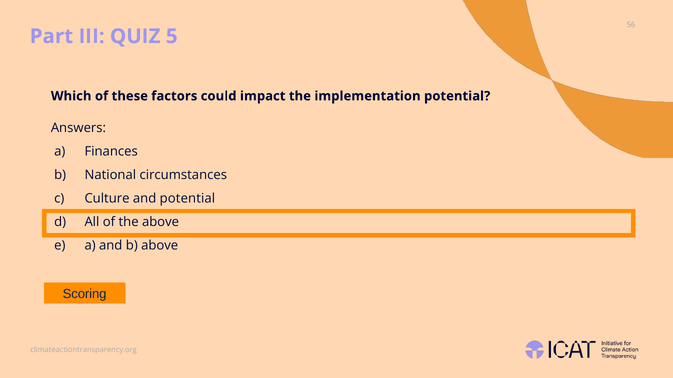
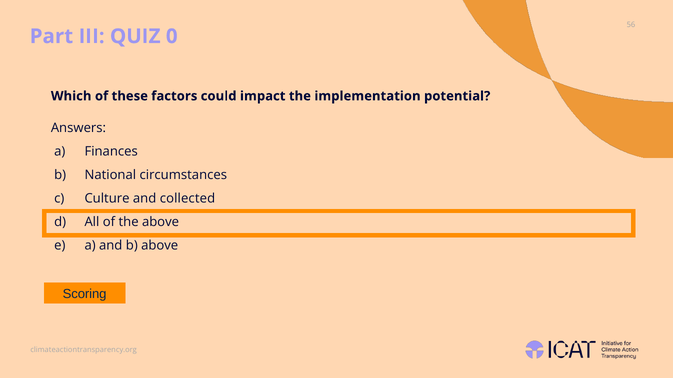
5: 5 -> 0
and potential: potential -> collected
